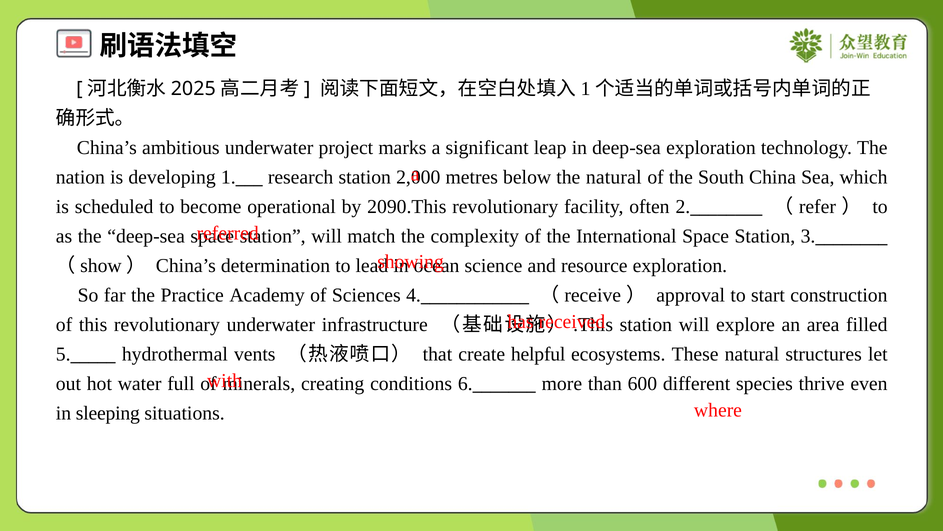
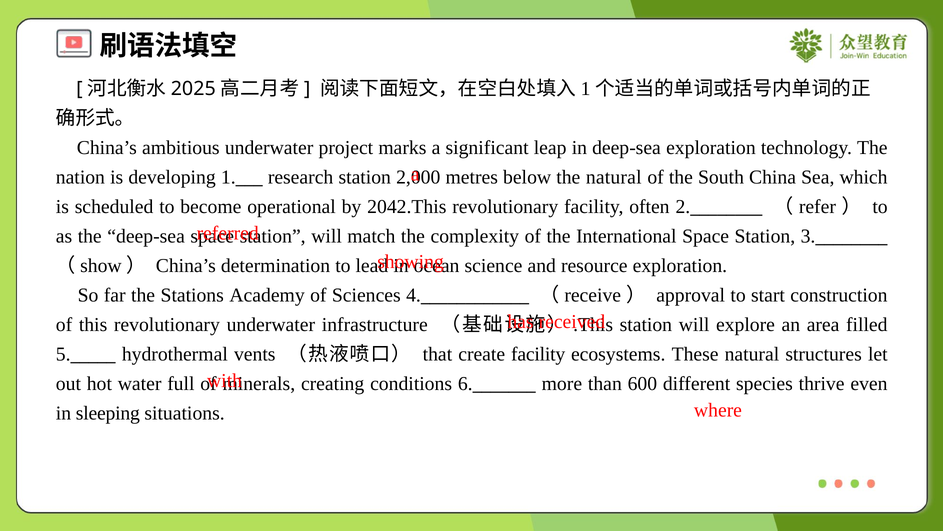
2090.This: 2090.This -> 2042.This
Practice: Practice -> Stations
create helpful: helpful -> facility
